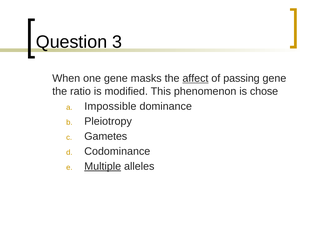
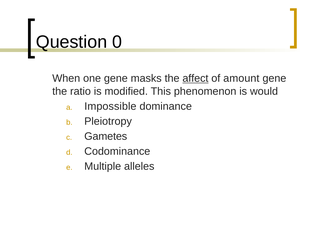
3: 3 -> 0
passing: passing -> amount
chose: chose -> would
Multiple underline: present -> none
